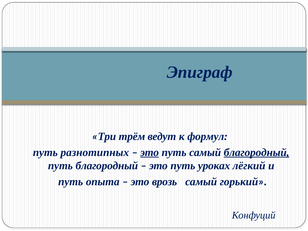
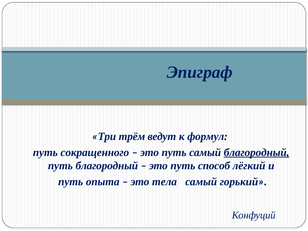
разнотипных: разнотипных -> сокращенного
это at (150, 152) underline: present -> none
уроках: уроках -> способ
врозь: врозь -> тела
